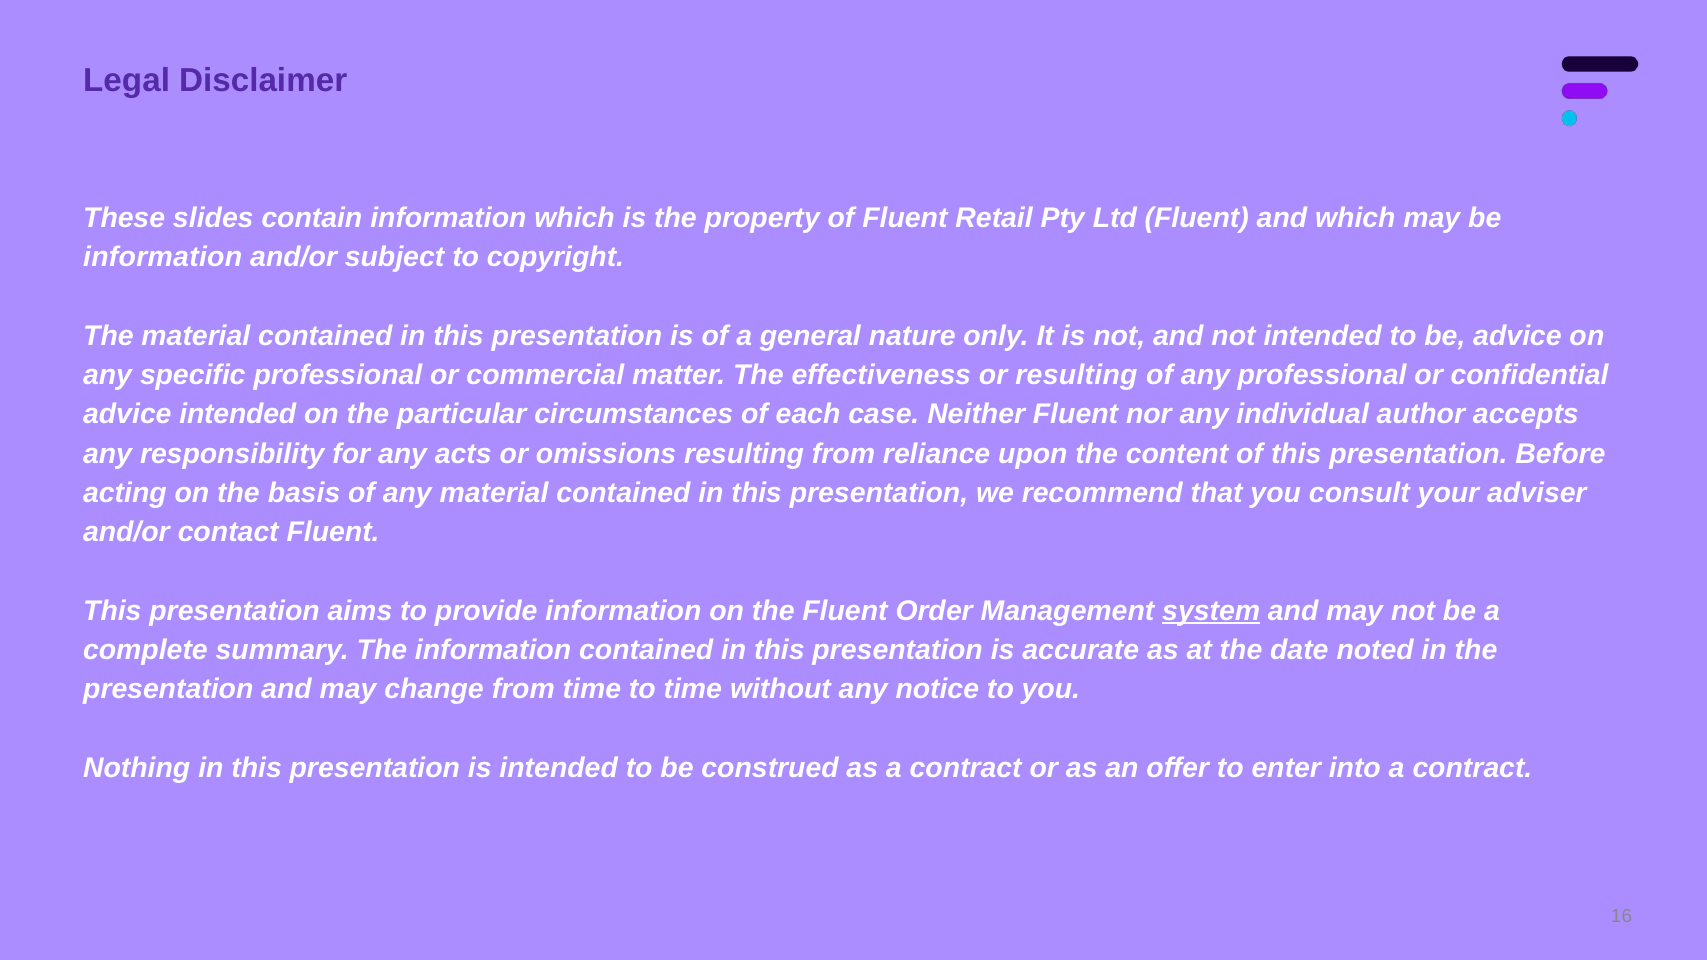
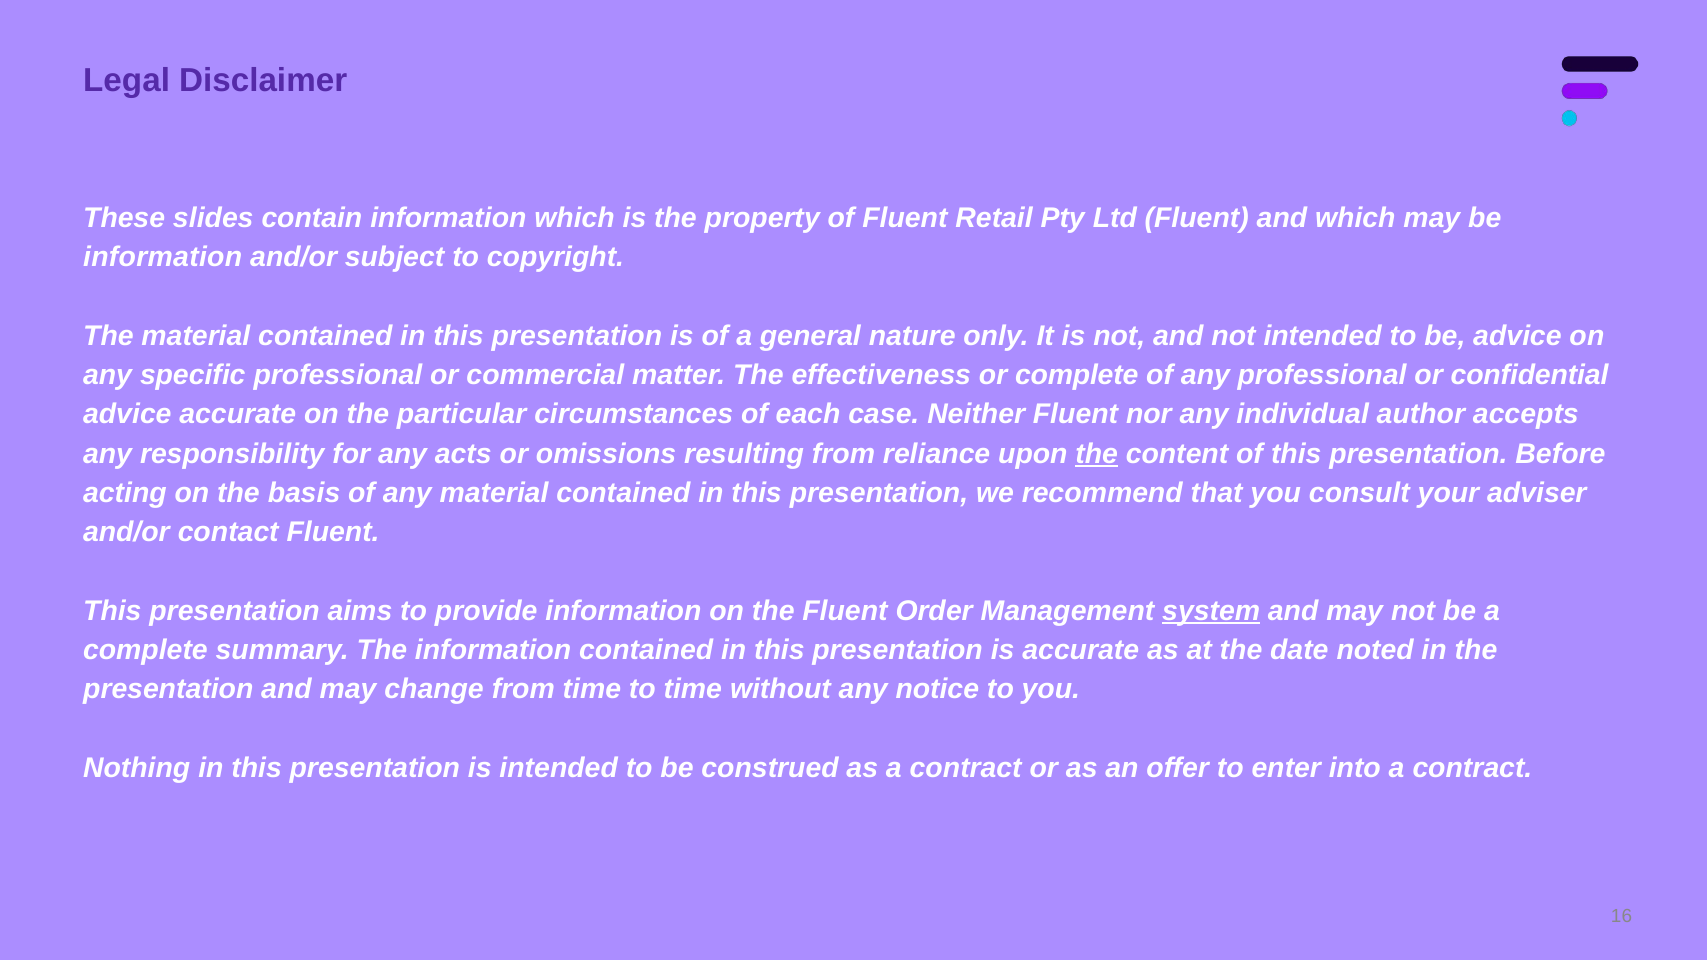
or resulting: resulting -> complete
advice intended: intended -> accurate
the at (1097, 454) underline: none -> present
